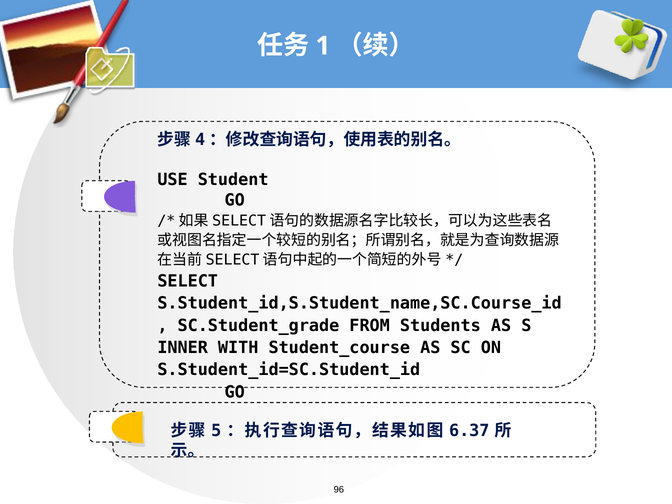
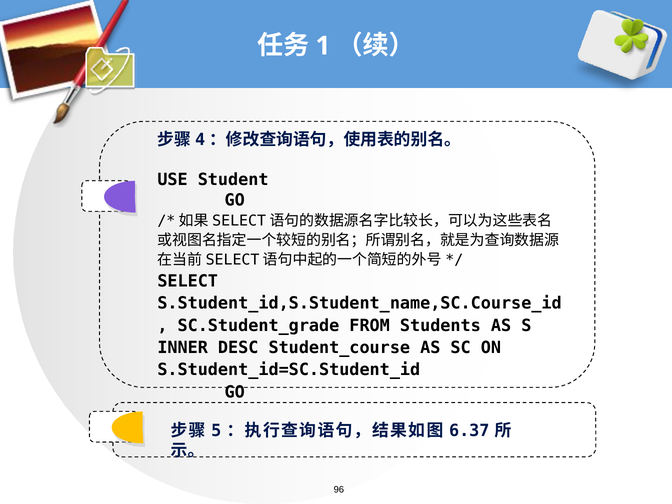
WITH: WITH -> DESC
